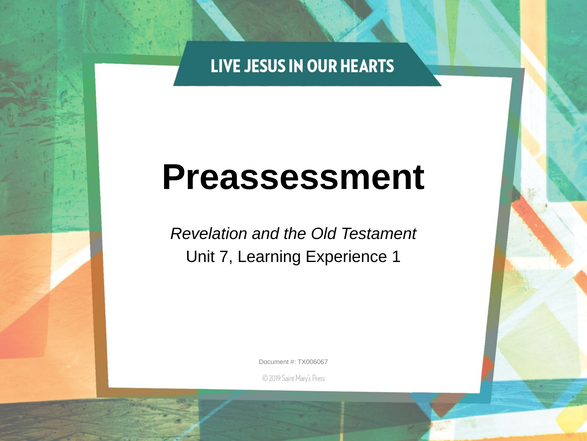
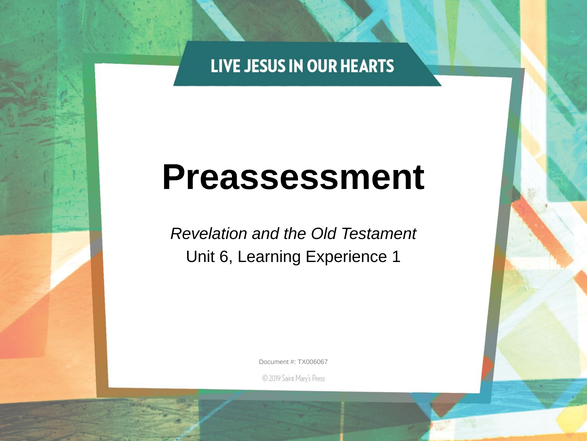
7: 7 -> 6
